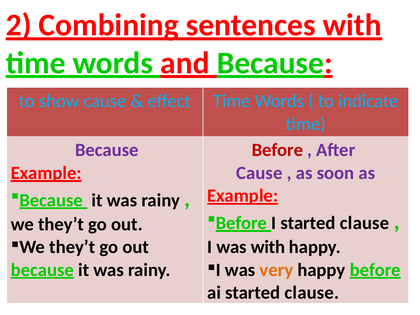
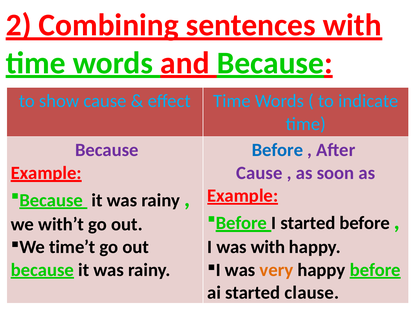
Before at (278, 150) colour: red -> blue
I started clause: clause -> before
we they’t: they’t -> with’t
they’t at (72, 247): they’t -> time’t
